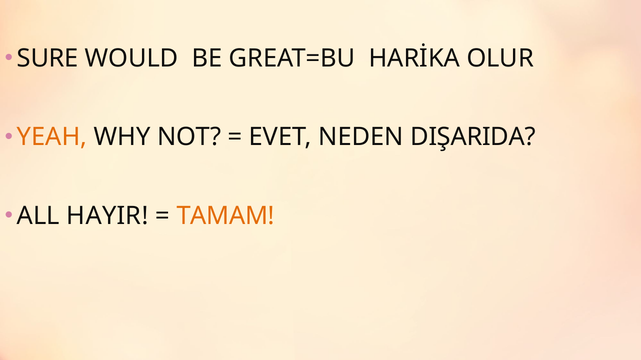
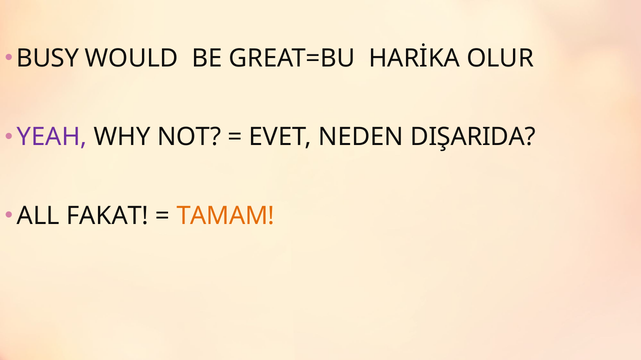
SURE: SURE -> BUSY
YEAH colour: orange -> purple
HAYIR: HAYIR -> FAKAT
